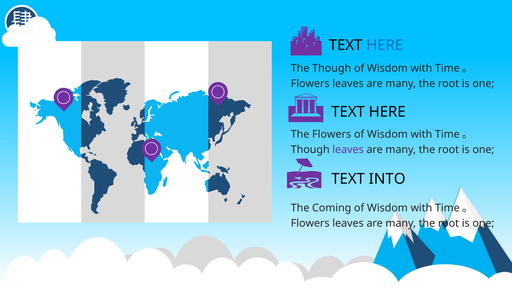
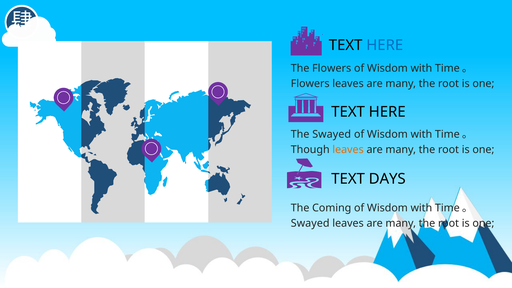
The Though: Though -> Flowers
The Flowers: Flowers -> Swayed
leaves at (348, 150) colour: purple -> orange
INTO: INTO -> DAYS
Flowers at (310, 223): Flowers -> Swayed
